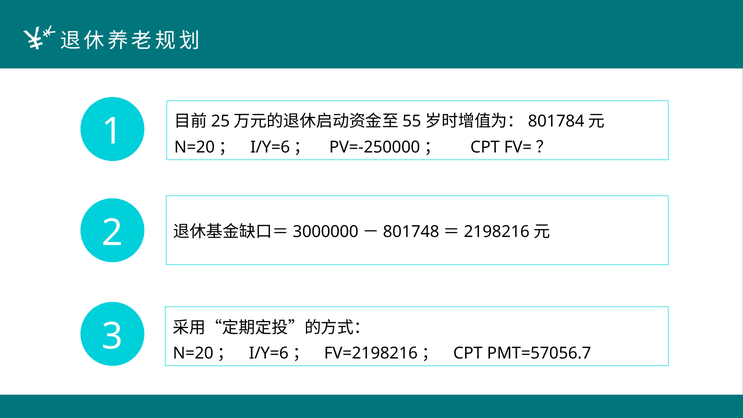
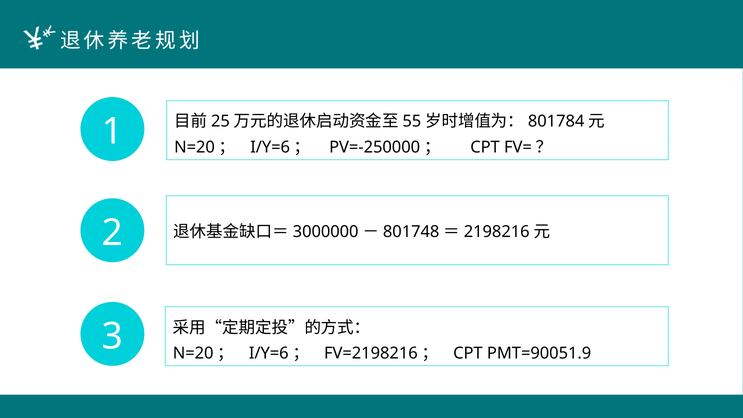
PMT=57056.7: PMT=57056.7 -> PMT=90051.9
